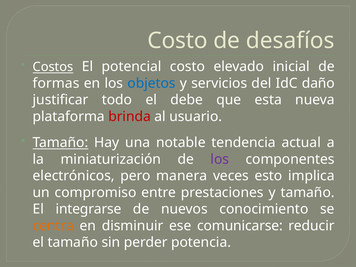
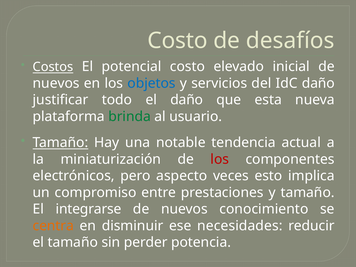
formas at (56, 83): formas -> nuevos
el debe: debe -> daño
brinda colour: red -> green
los at (220, 159) colour: purple -> red
manera: manera -> aspecto
comunicarse: comunicarse -> necesidades
